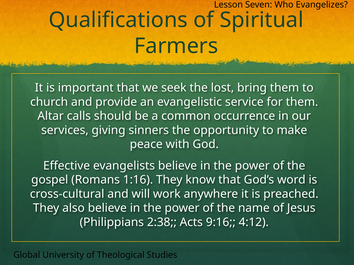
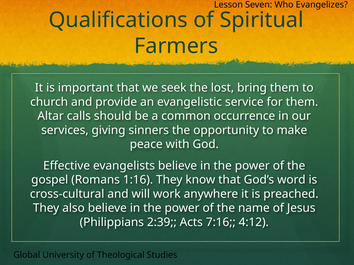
2:38;;: 2:38;; -> 2:39;;
9:16;;: 9:16;; -> 7:16;;
